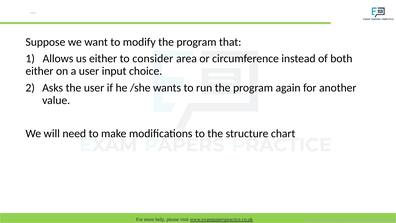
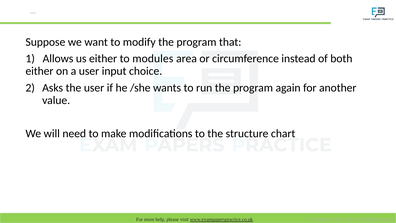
consider: consider -> modules
